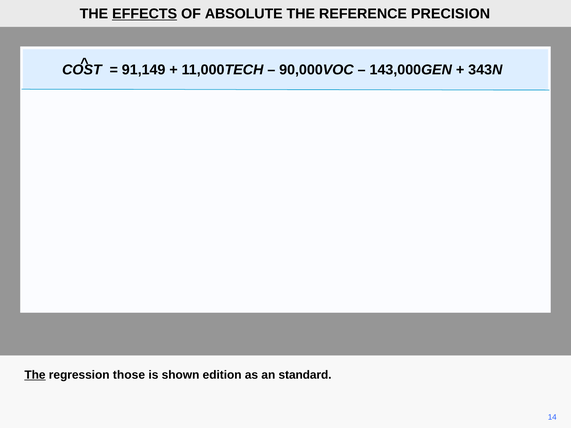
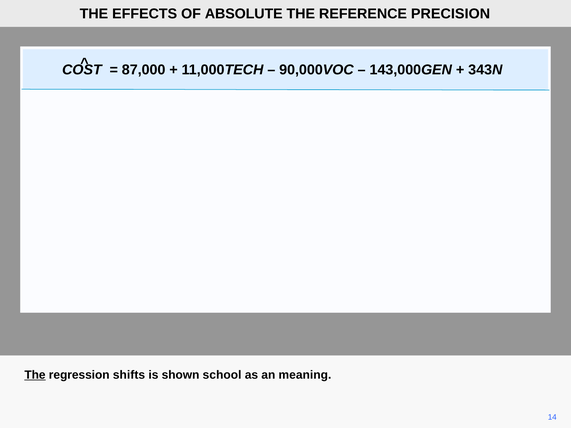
EFFECTS underline: present -> none
91,149: 91,149 -> 87,000
those: those -> shifts
edition: edition -> school
standard: standard -> meaning
